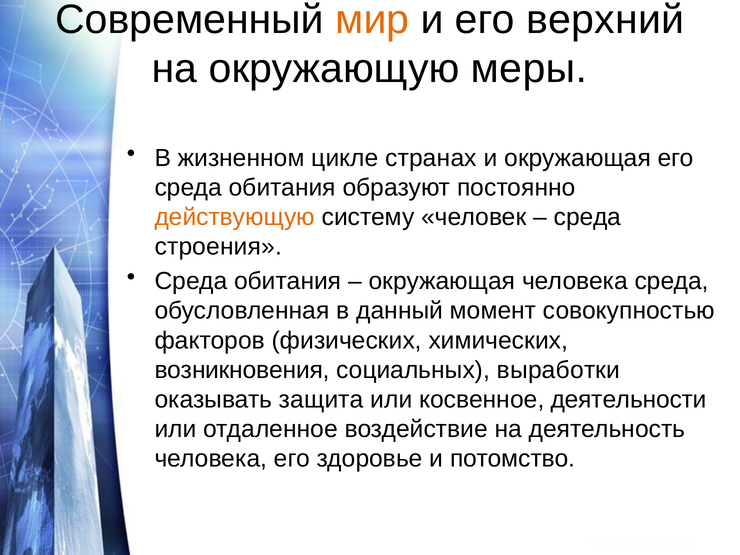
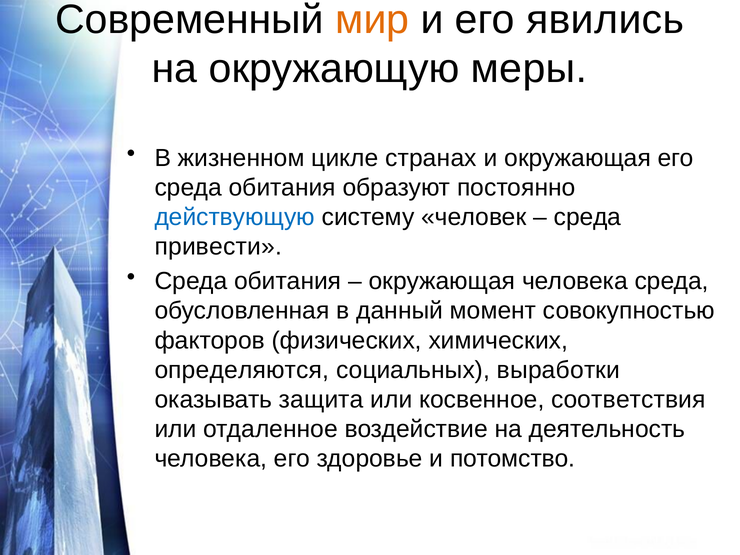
верхний: верхний -> явились
действующую colour: orange -> blue
строения: строения -> привести
возникновения: возникновения -> определяются
деятельности: деятельности -> соответствия
